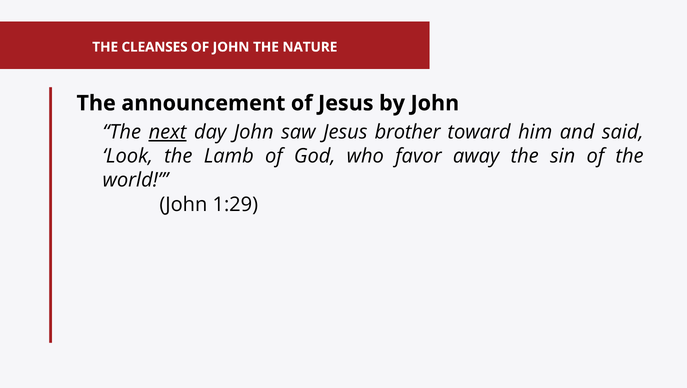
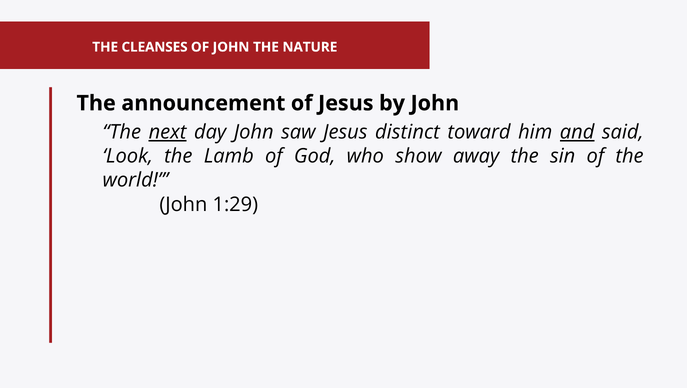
brother: brother -> distinct
and underline: none -> present
favor: favor -> show
